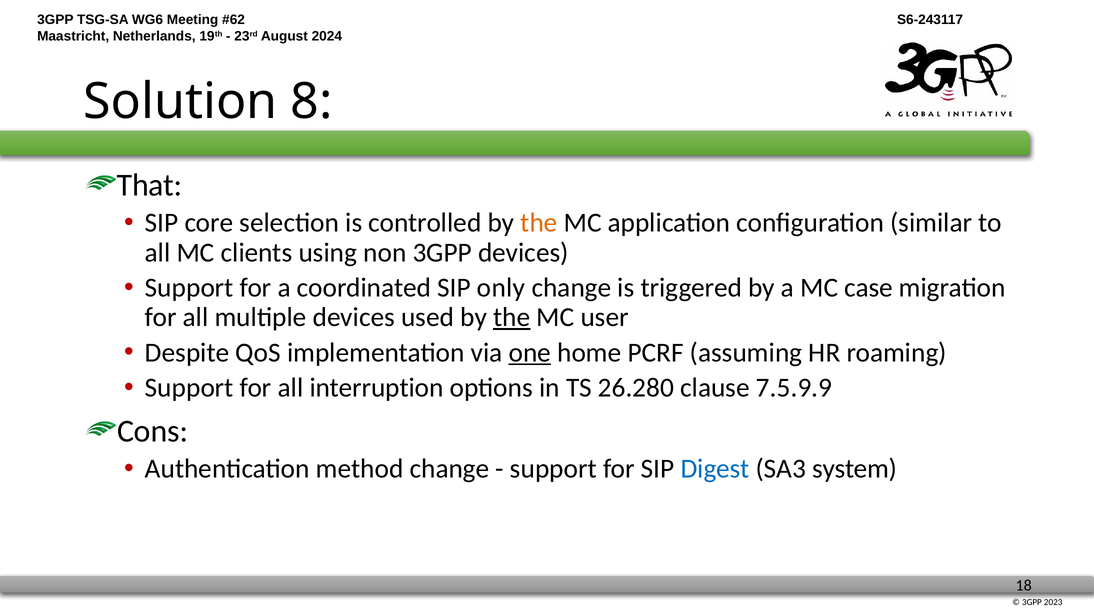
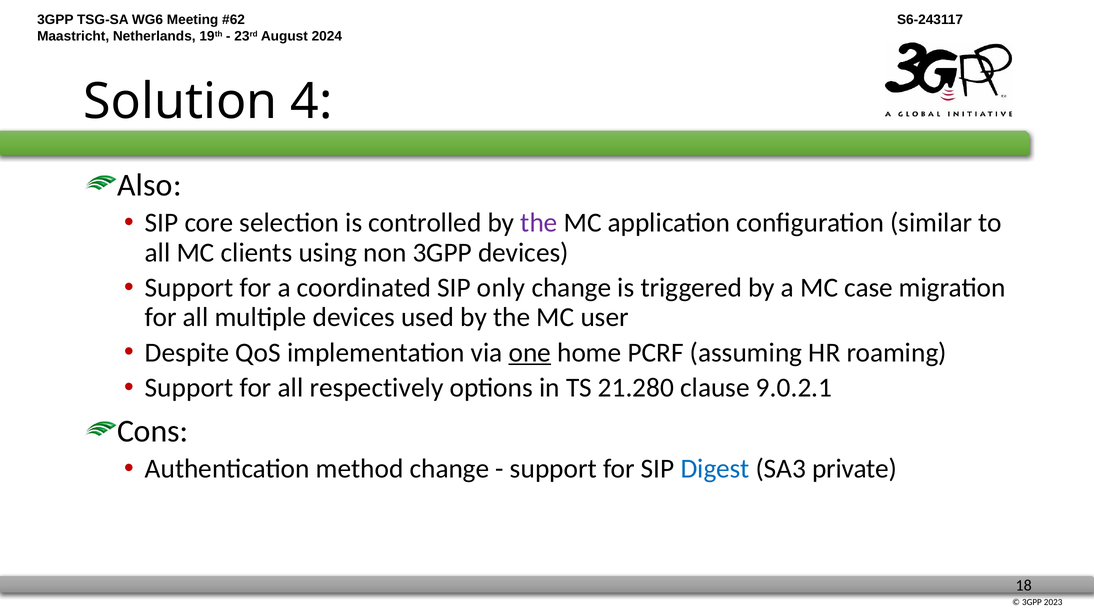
8: 8 -> 4
That: That -> Also
the at (539, 223) colour: orange -> purple
the at (512, 317) underline: present -> none
interruption: interruption -> respectively
26.280: 26.280 -> 21.280
7.5.9.9: 7.5.9.9 -> 9.0.2.1
system: system -> private
